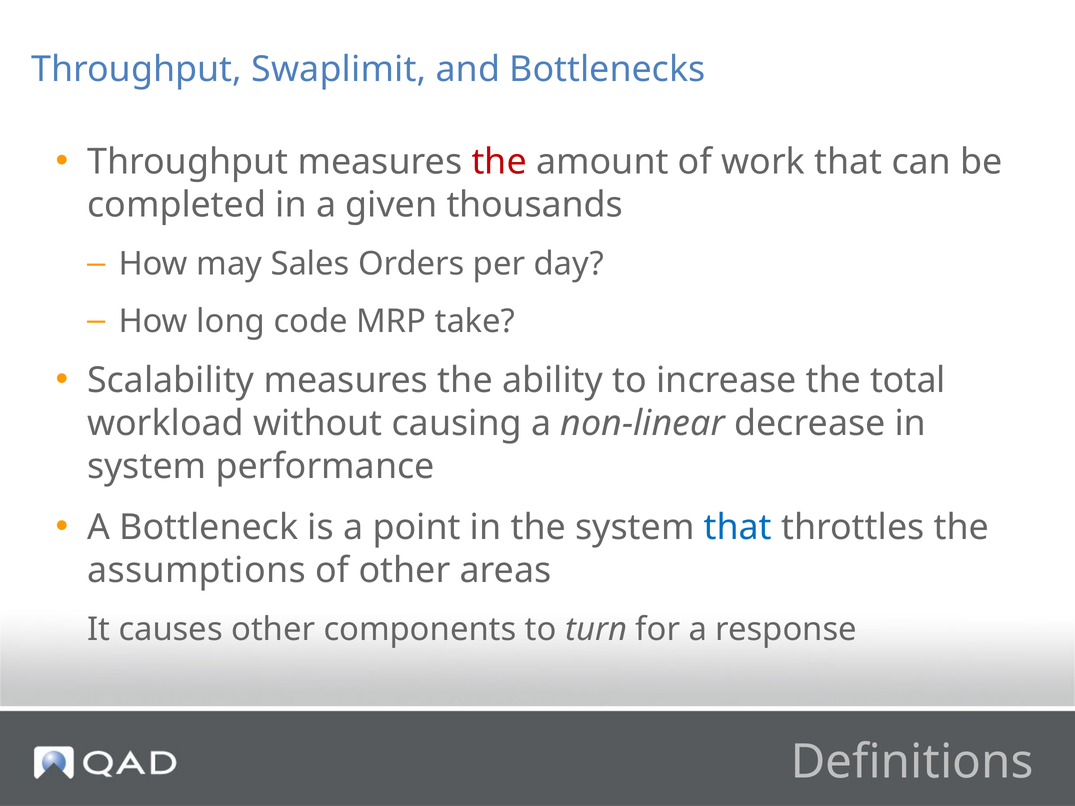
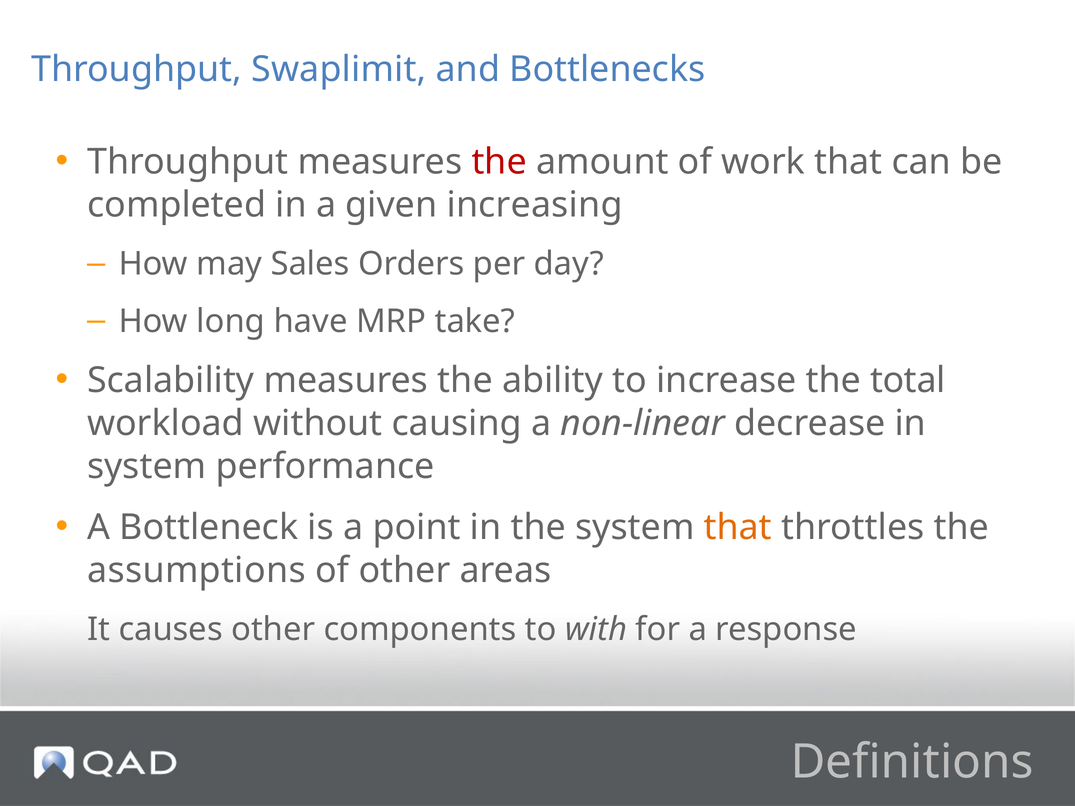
thousands: thousands -> increasing
code: code -> have
that at (738, 528) colour: blue -> orange
turn: turn -> with
